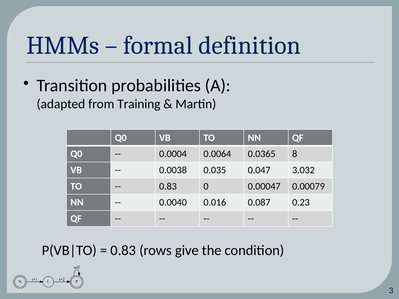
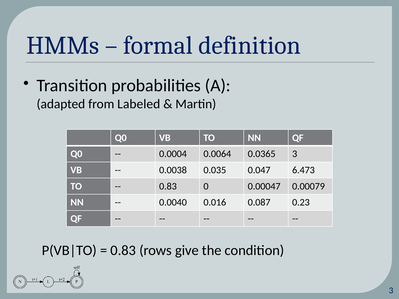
Training: Training -> Labeled
0.0365 8: 8 -> 3
3.032: 3.032 -> 6.473
